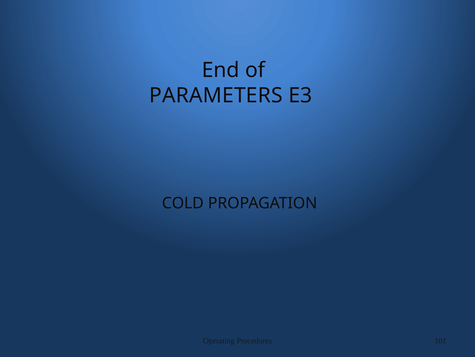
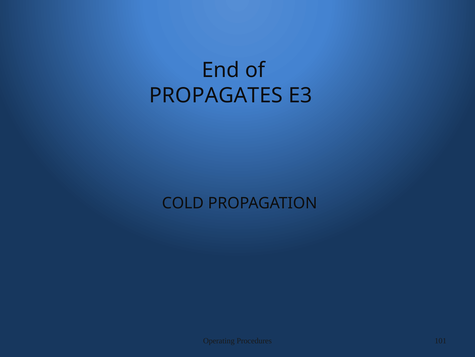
PARAMETERS: PARAMETERS -> PROPAGATES
